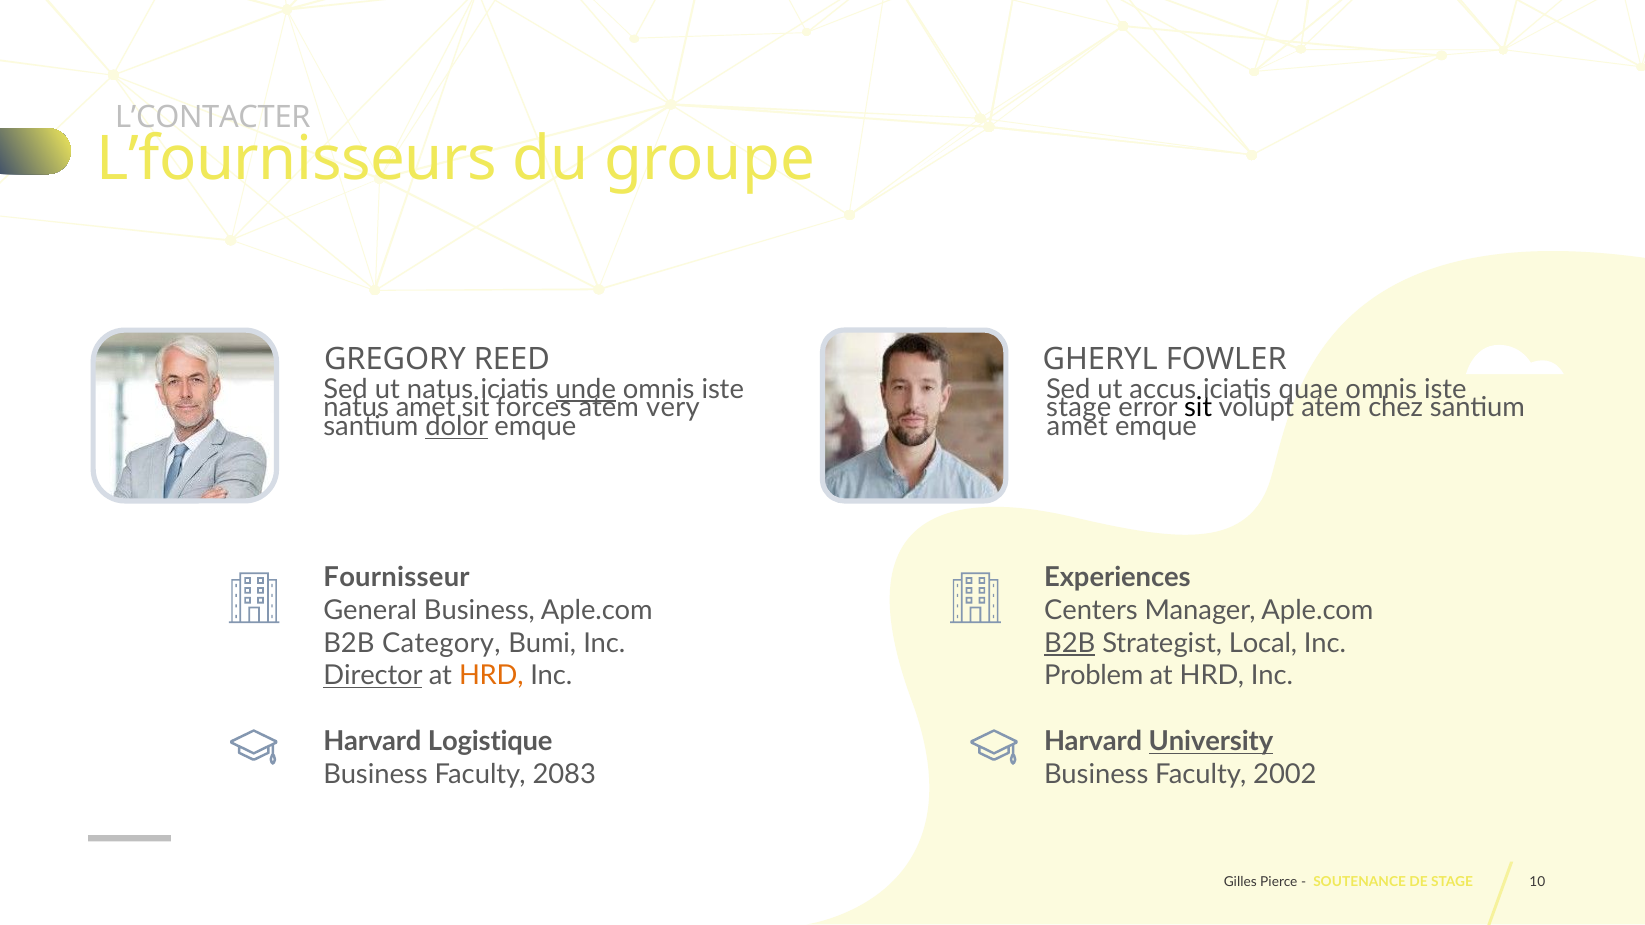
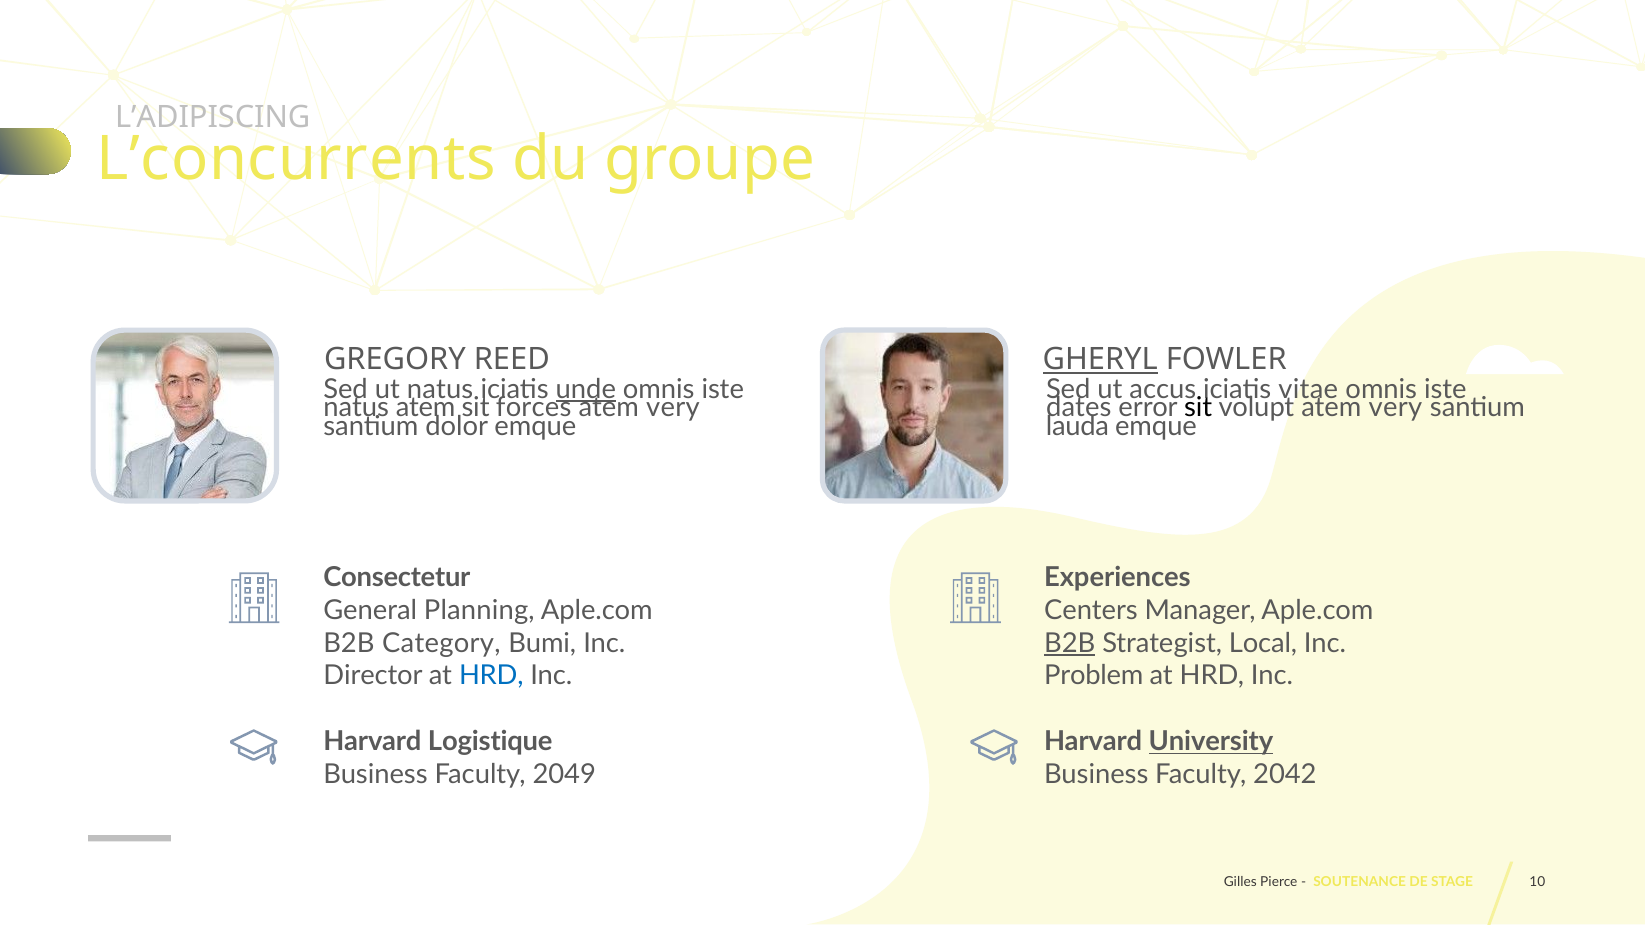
L’CONTACTER: L’CONTACTER -> L’ADIPISCING
L’fournisseurs: L’fournisseurs -> L’concurrents
GHERYL underline: none -> present
quae: quae -> vitae
natus amet: amet -> atem
stage at (1079, 408): stage -> dates
volupt atem chez: chez -> very
dolor underline: present -> none
amet at (1077, 427): amet -> lauda
Fournisseur: Fournisseur -> Consectetur
General Business: Business -> Planning
Director underline: present -> none
HRD at (491, 676) colour: orange -> blue
2083: 2083 -> 2049
2002: 2002 -> 2042
